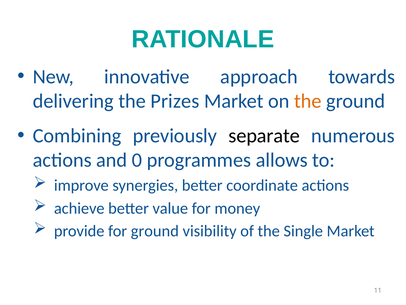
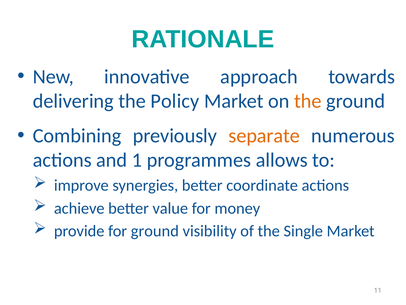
Prizes: Prizes -> Policy
separate colour: black -> orange
0: 0 -> 1
